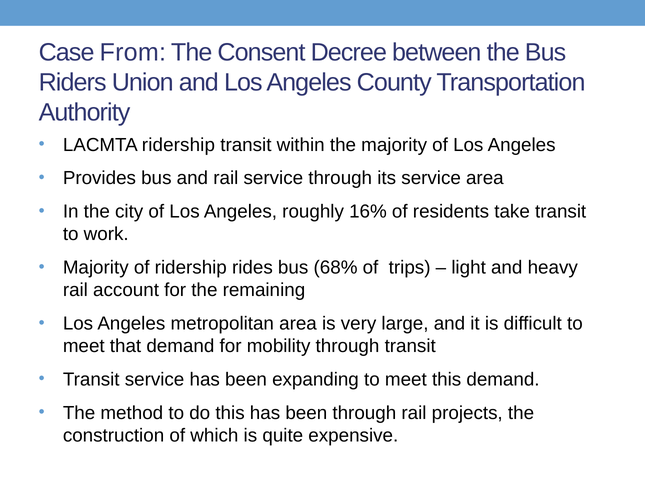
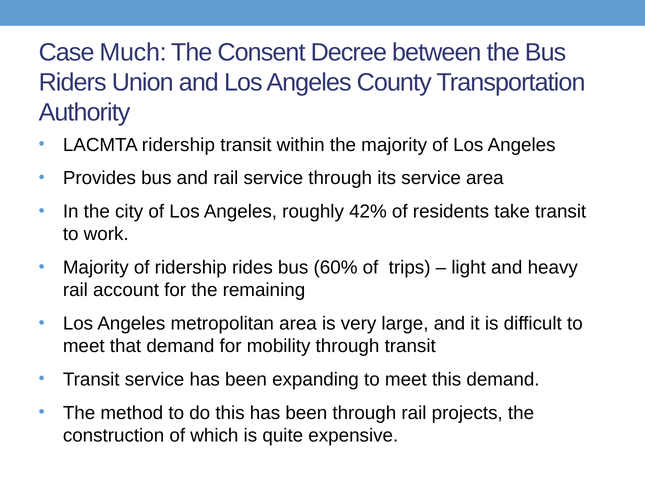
From: From -> Much
16%: 16% -> 42%
68%: 68% -> 60%
